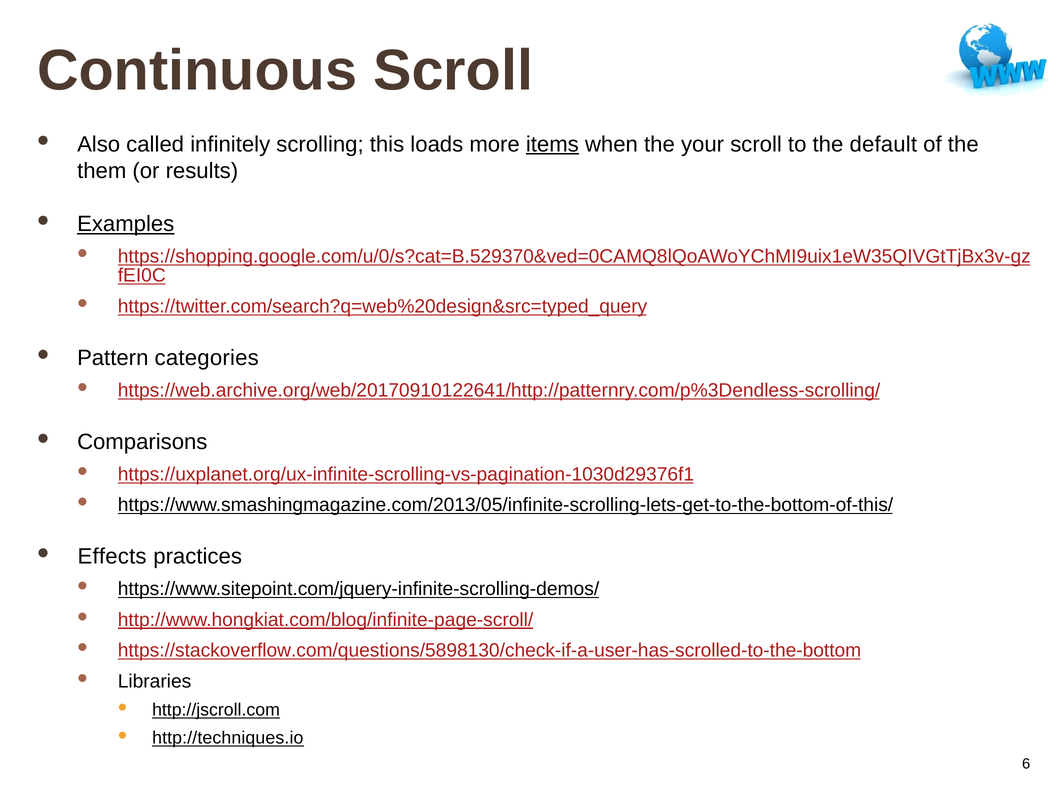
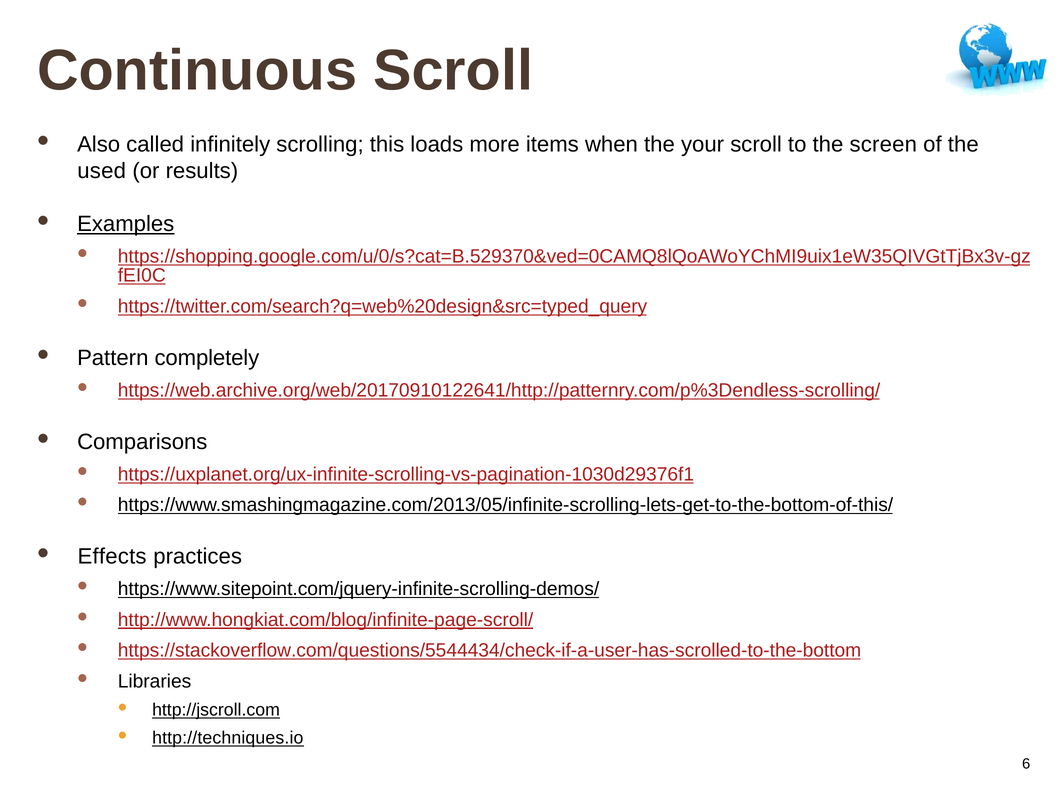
items underline: present -> none
default: default -> screen
them: them -> used
categories: categories -> completely
https://stackoverflow.com/questions/5898130/check-if-a-user-has-scrolled-to-the-bottom: https://stackoverflow.com/questions/5898130/check-if-a-user-has-scrolled-to-the-bottom -> https://stackoverflow.com/questions/5544434/check-if-a-user-has-scrolled-to-the-bottom
